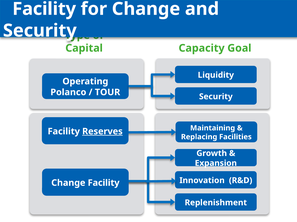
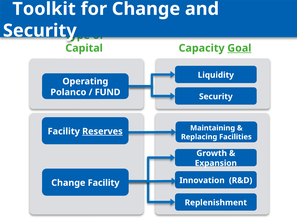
Facility at (44, 9): Facility -> Toolkit
Goal underline: none -> present
TOUR: TOUR -> FUND
